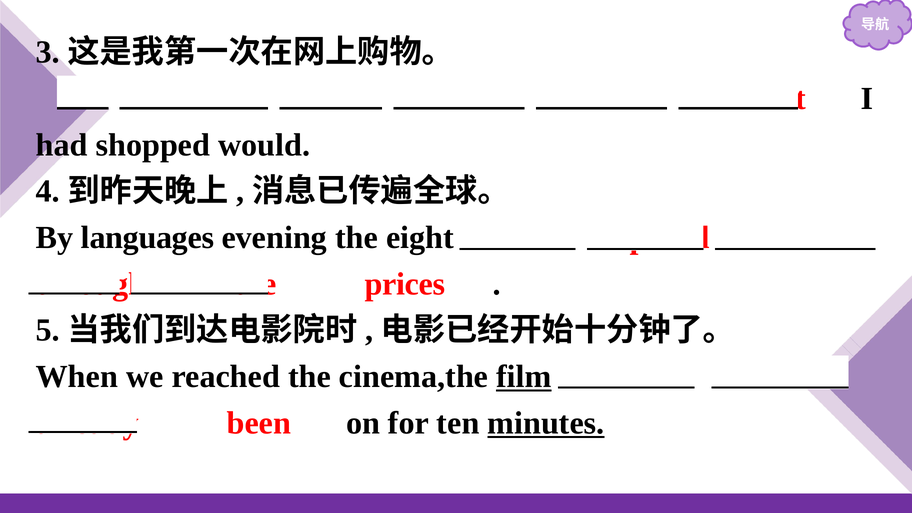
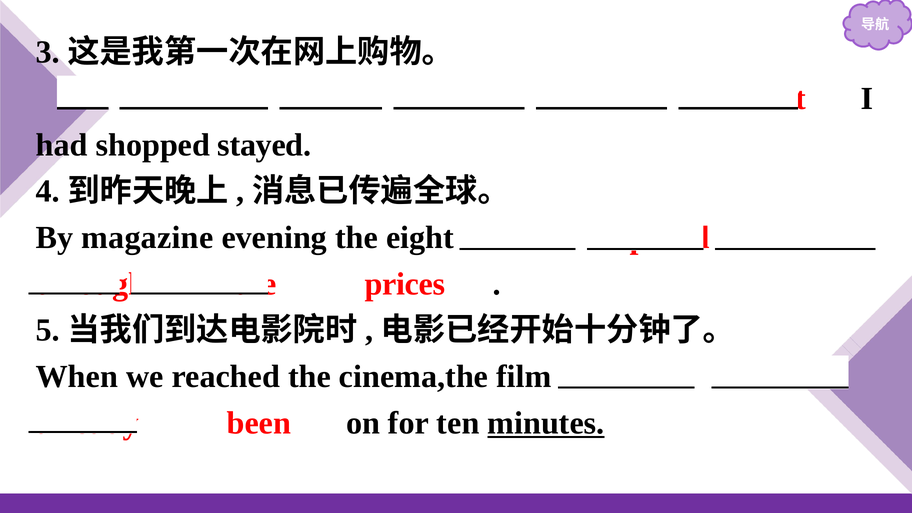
would: would -> stayed
languages: languages -> magazine
film underline: present -> none
